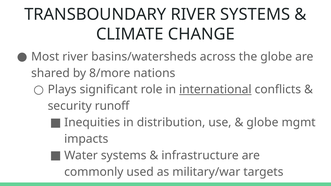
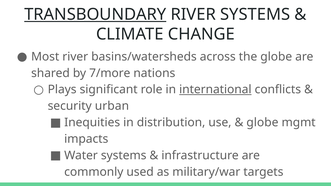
TRANSBOUNDARY underline: none -> present
8/more: 8/more -> 7/more
runoff: runoff -> urban
